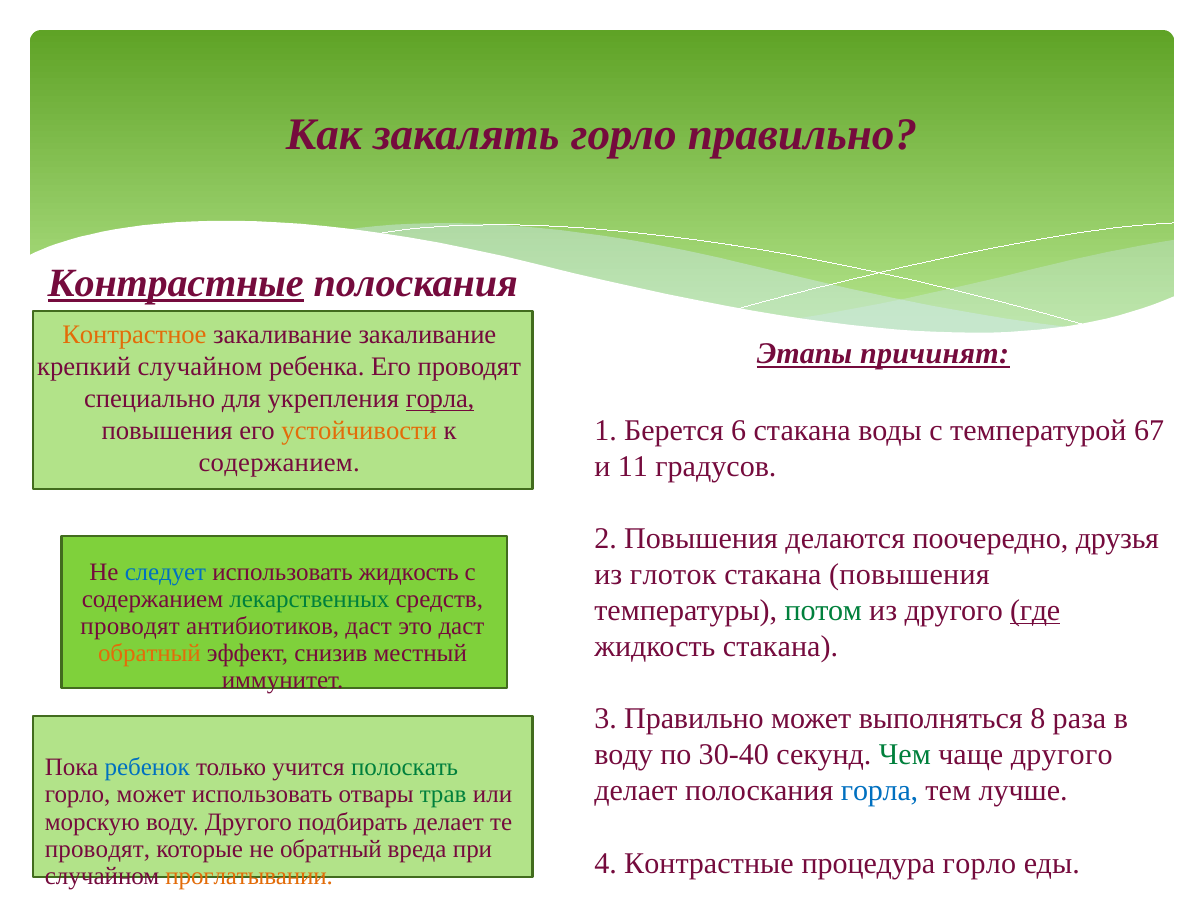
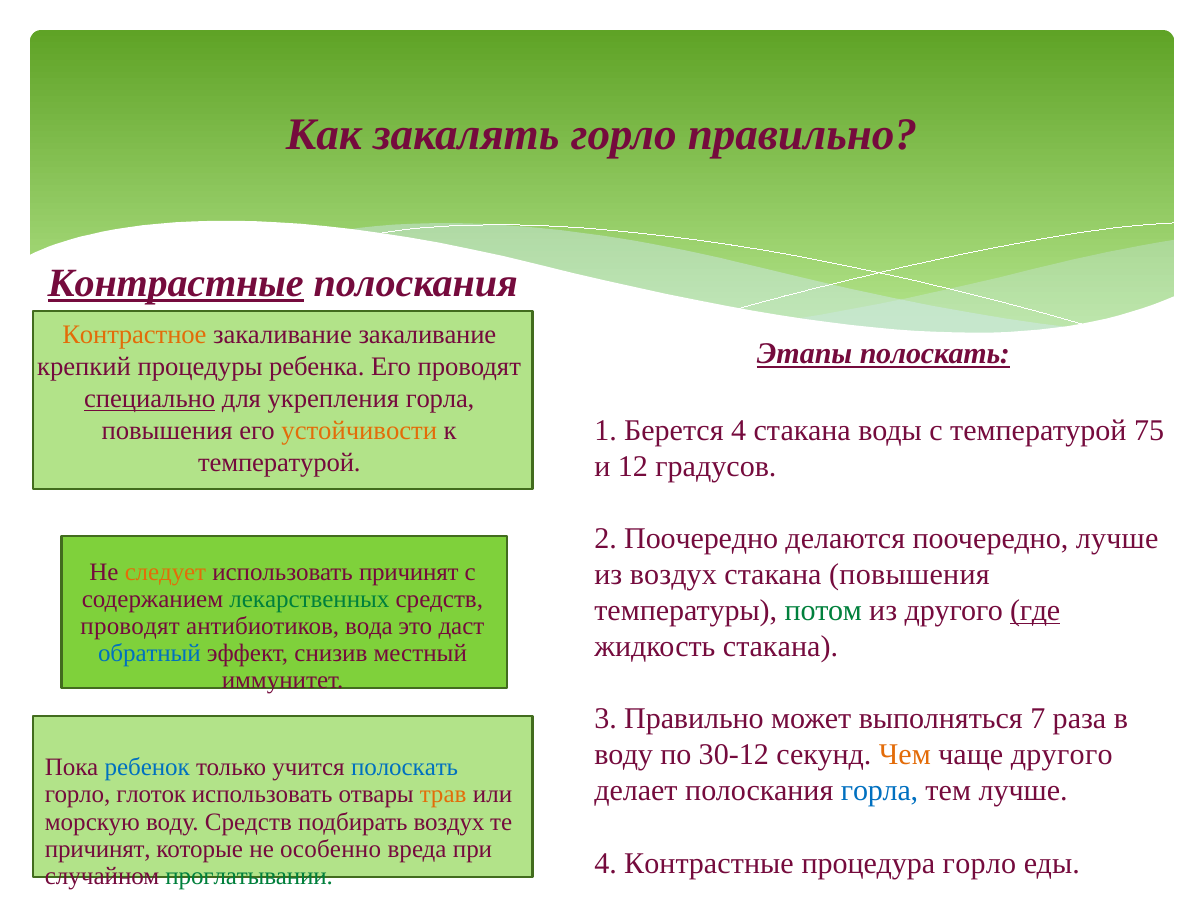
Этапы причинят: причинят -> полоскать
крепкий случайном: случайном -> процедуры
специально underline: none -> present
горла at (440, 399) underline: present -> none
Берется 6: 6 -> 4
67: 67 -> 75
содержанием at (279, 463): содержанием -> температурой
11: 11 -> 12
2 Повышения: Повышения -> Поочередно
поочередно друзья: друзья -> лучше
следует colour: blue -> orange
использовать жидкость: жидкость -> причинят
из глоток: глоток -> воздух
антибиотиков даст: даст -> вода
обратный at (149, 653) colour: orange -> blue
8: 8 -> 7
30-40: 30-40 -> 30-12
Чем colour: green -> orange
полоскать at (405, 768) colour: green -> blue
горло может: может -> глоток
трав colour: green -> orange
воду Другого: Другого -> Средств
подбирать делает: делает -> воздух
проводят at (98, 849): проводят -> причинят
не обратный: обратный -> особенно
проглатывании colour: orange -> green
